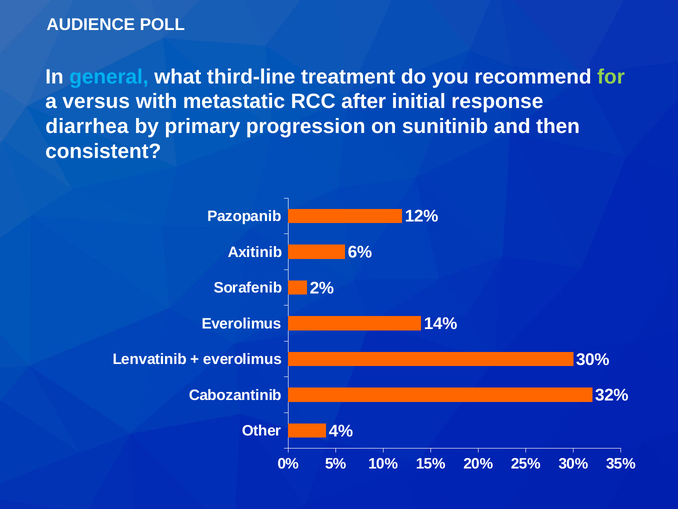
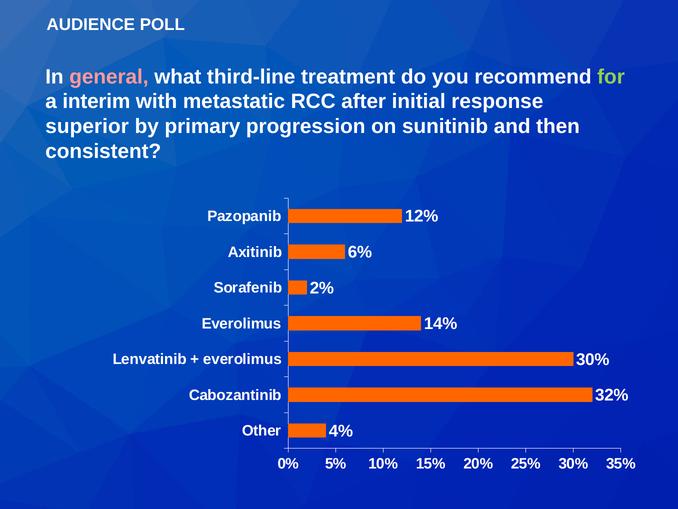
general colour: light blue -> pink
versus: versus -> interim
diarrhea: diarrhea -> superior
